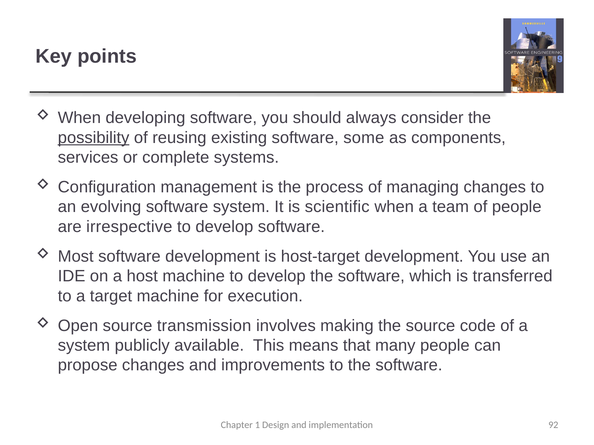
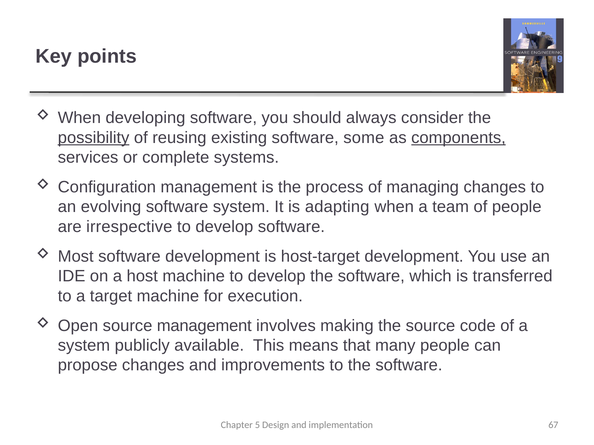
components underline: none -> present
scientific: scientific -> adapting
source transmission: transmission -> management
1: 1 -> 5
92: 92 -> 67
